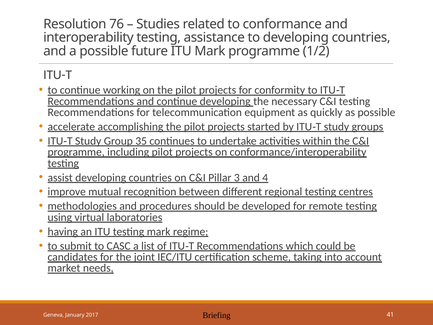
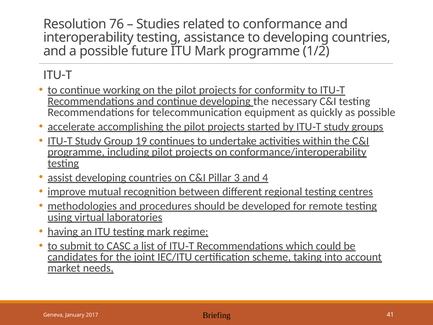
35: 35 -> 19
